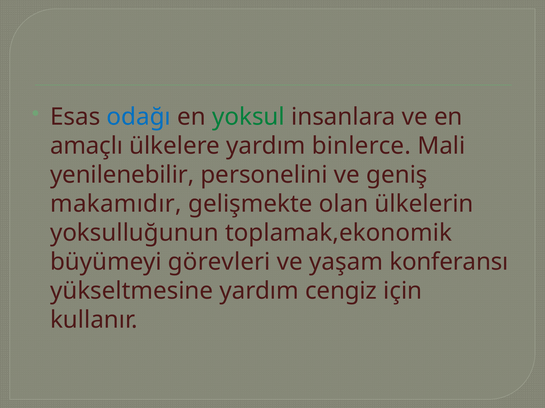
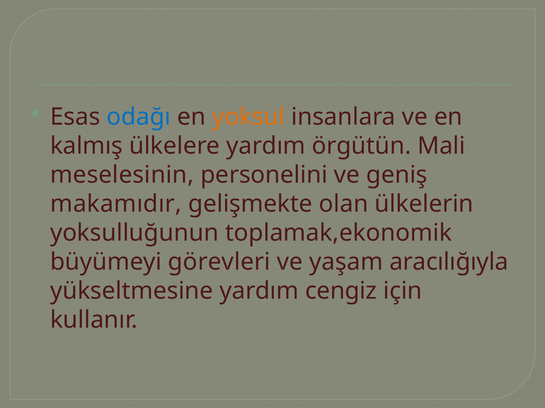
yoksul colour: green -> orange
amaçlı: amaçlı -> kalmış
binlerce: binlerce -> örgütün
yenilenebilir: yenilenebilir -> meselesinin
konferansı: konferansı -> aracılığıyla
